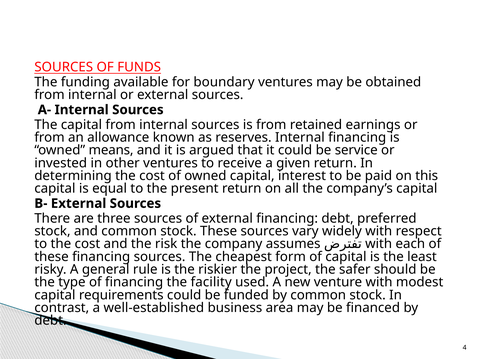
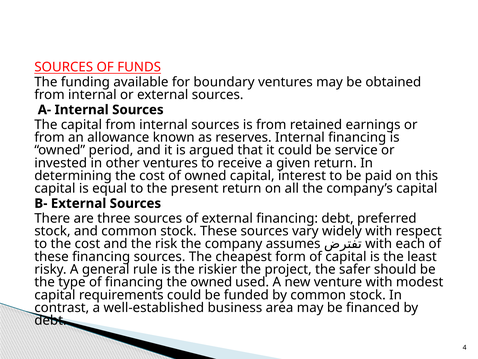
means: means -> period
the facility: facility -> owned
